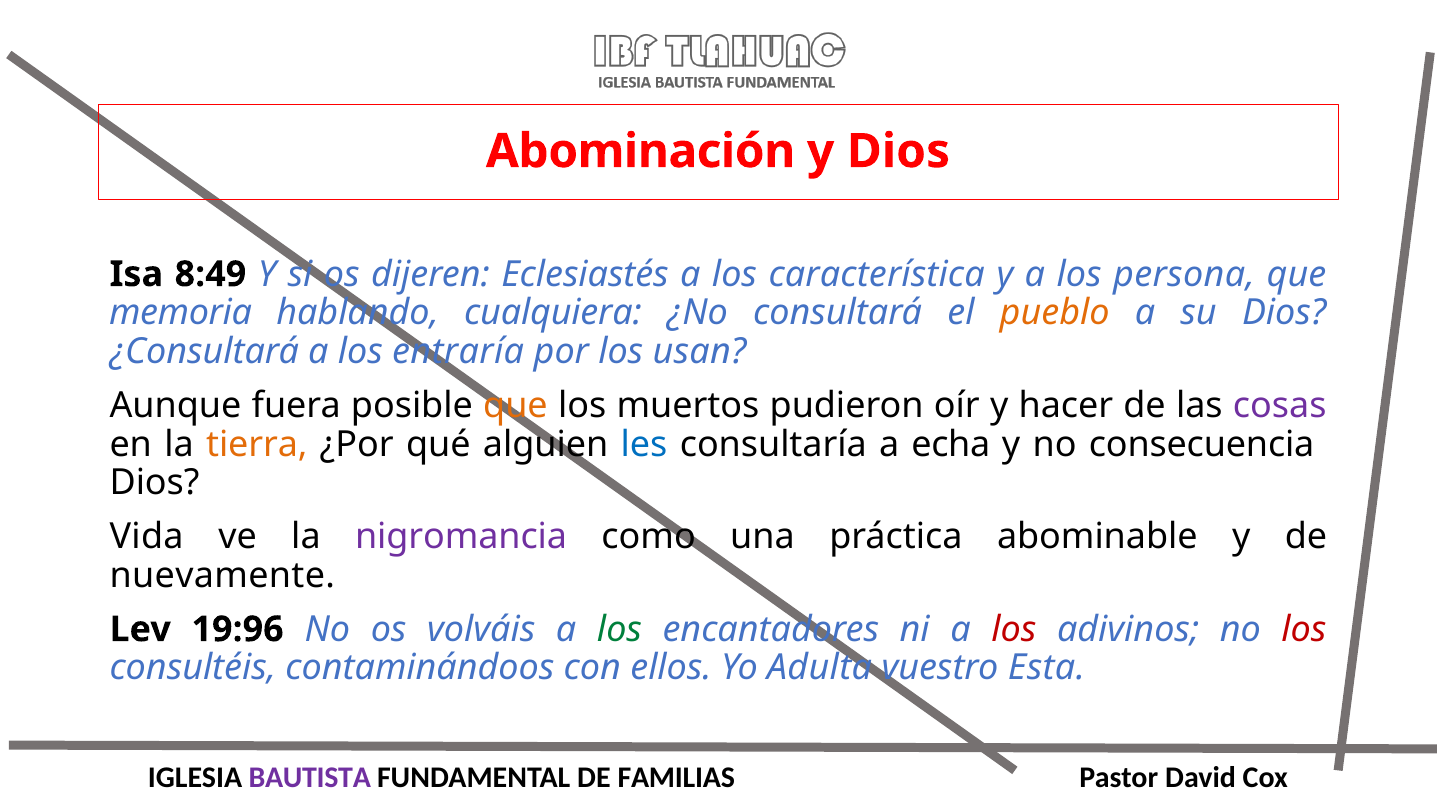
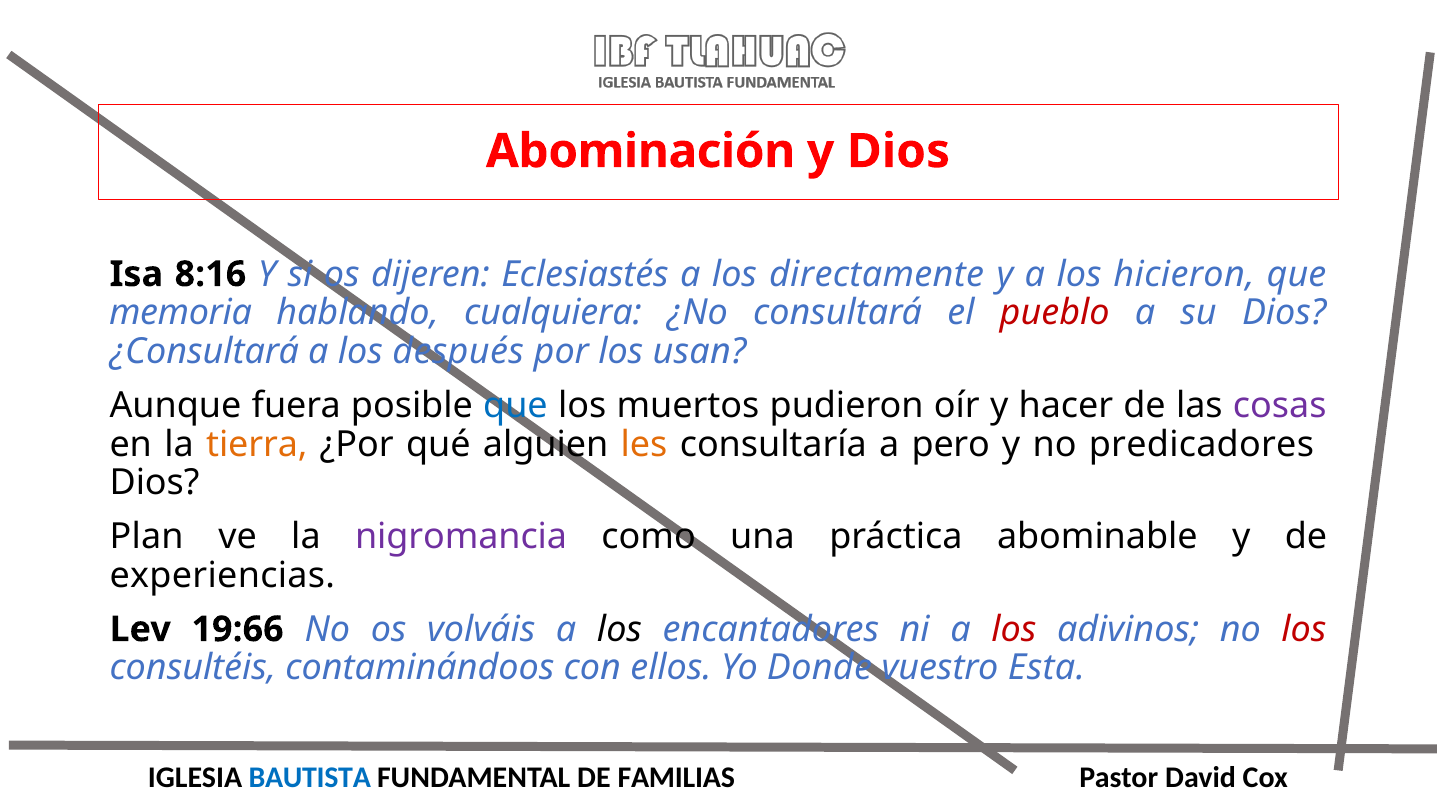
8:49: 8:49 -> 8:16
característica: característica -> directamente
persona: persona -> hicieron
pueblo colour: orange -> red
entraría: entraría -> después
que at (515, 406) colour: orange -> blue
les colour: blue -> orange
echa: echa -> pero
consecuencia: consecuencia -> predicadores
Vida: Vida -> Plan
nuevamente: nuevamente -> experiencias
19:96: 19:96 -> 19:66
los at (619, 630) colour: green -> black
Adulta: Adulta -> Donde
BAUTISTA colour: purple -> blue
